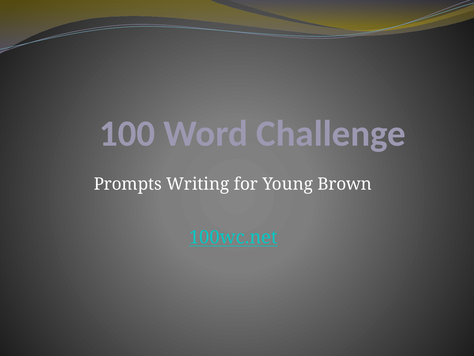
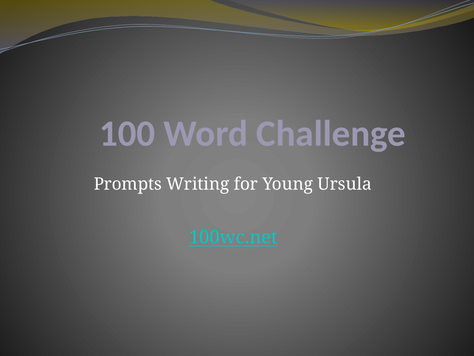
Brown: Brown -> Ursula
